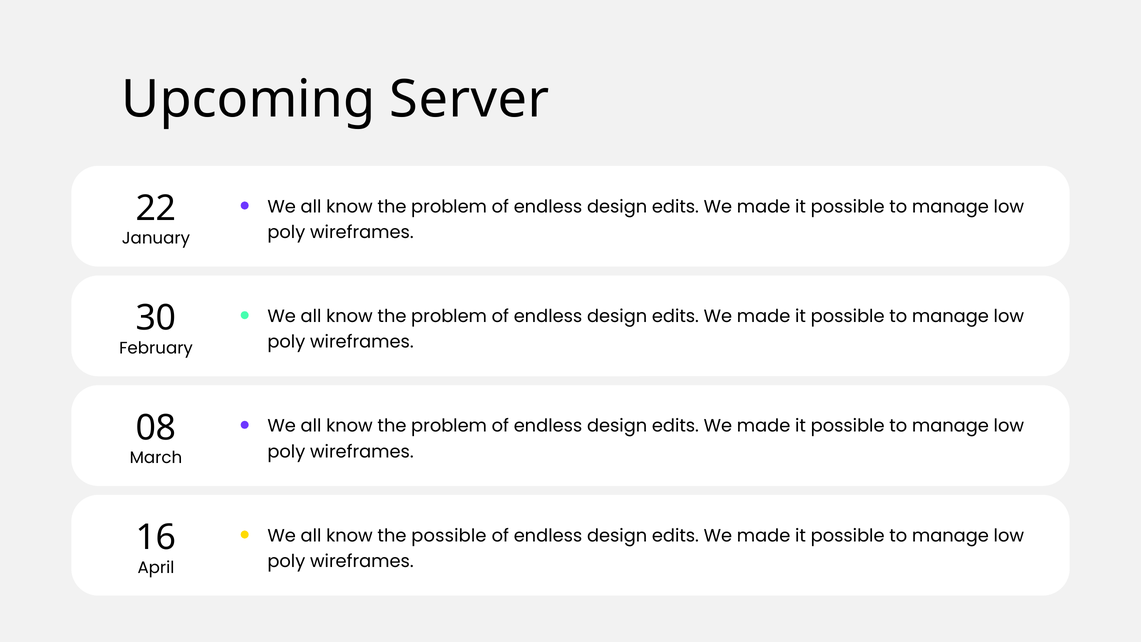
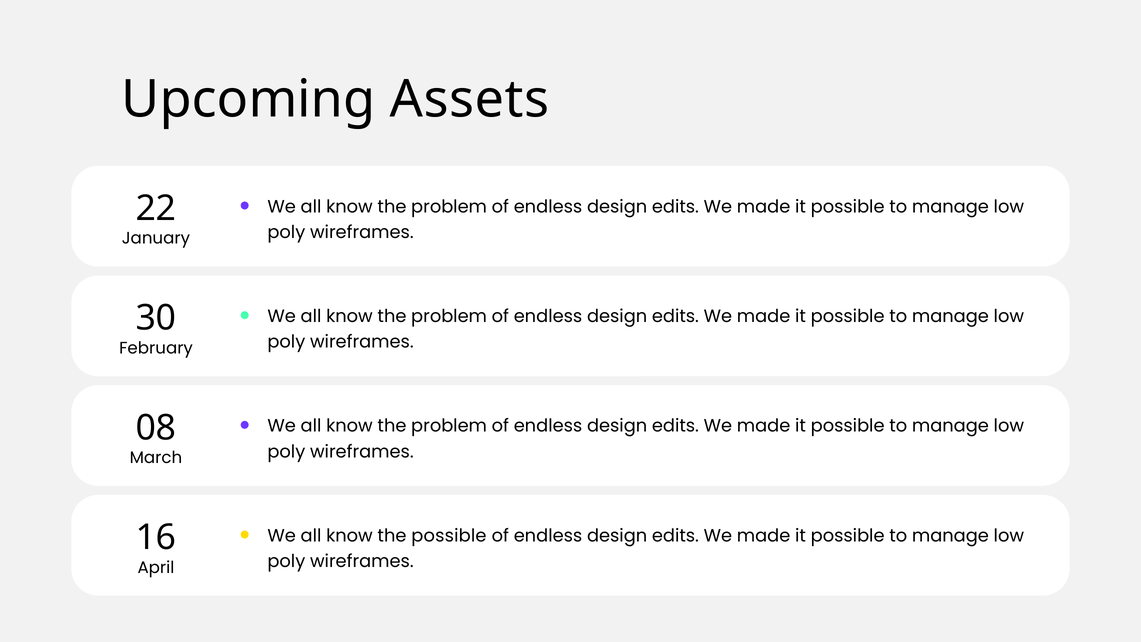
Server: Server -> Assets
